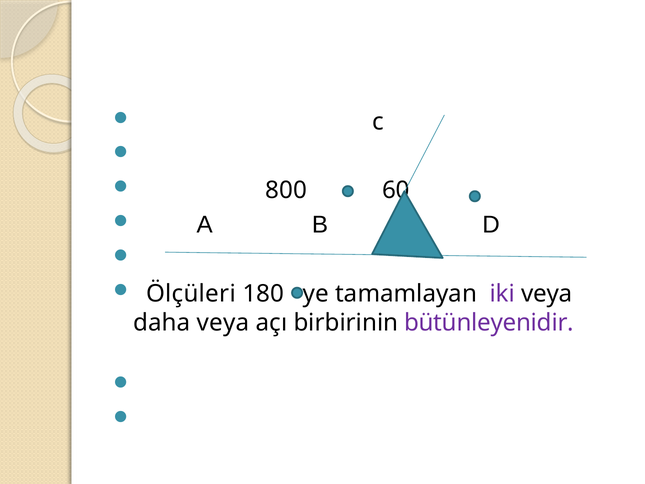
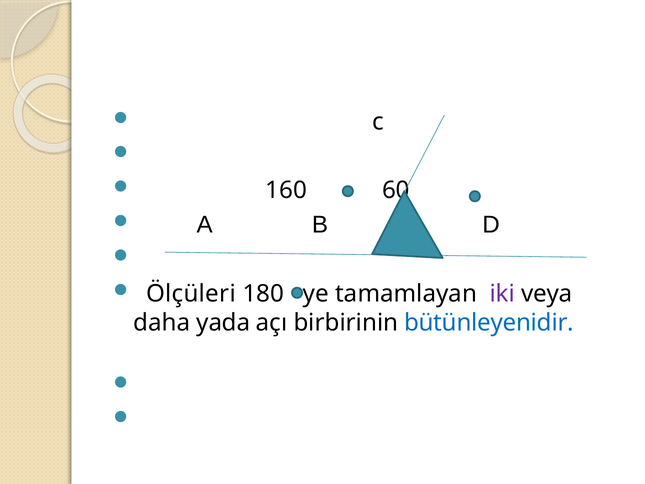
800: 800 -> 160
daha veya: veya -> yada
bütünleyenidir colour: purple -> blue
